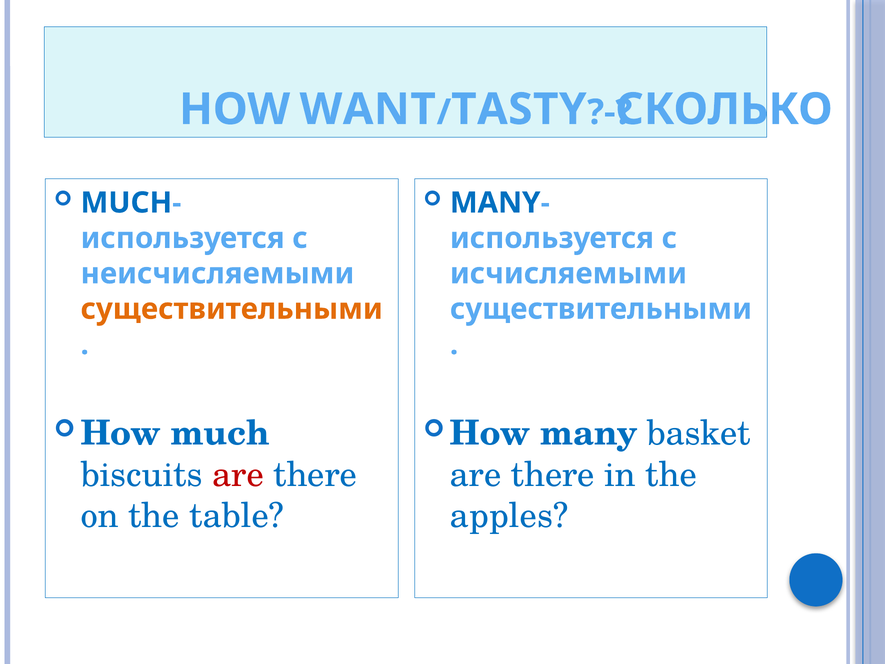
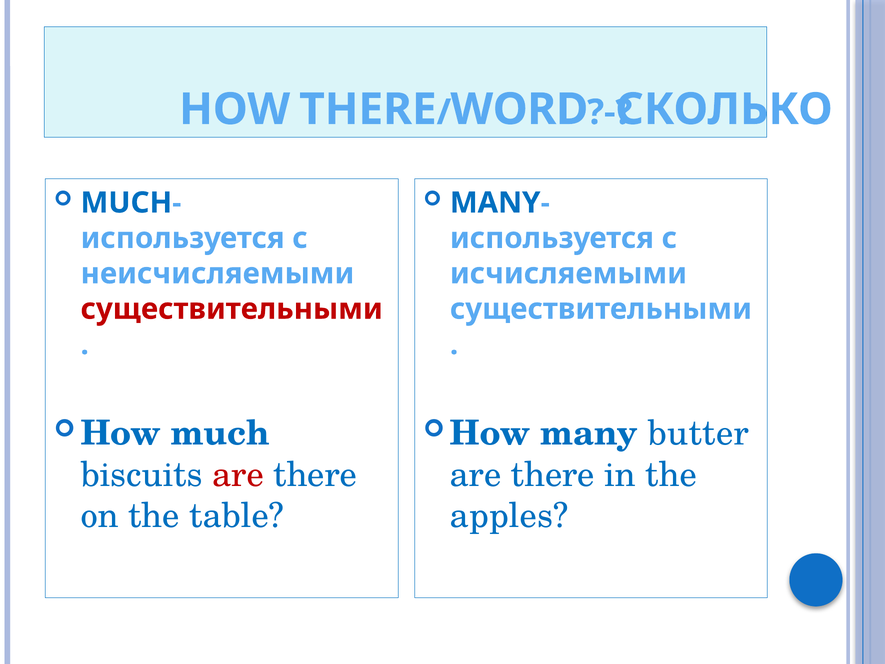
HOW WANT: WANT -> THERE
TASTY: TASTY -> WORD
существительными at (232, 309) colour: orange -> red
basket: basket -> butter
